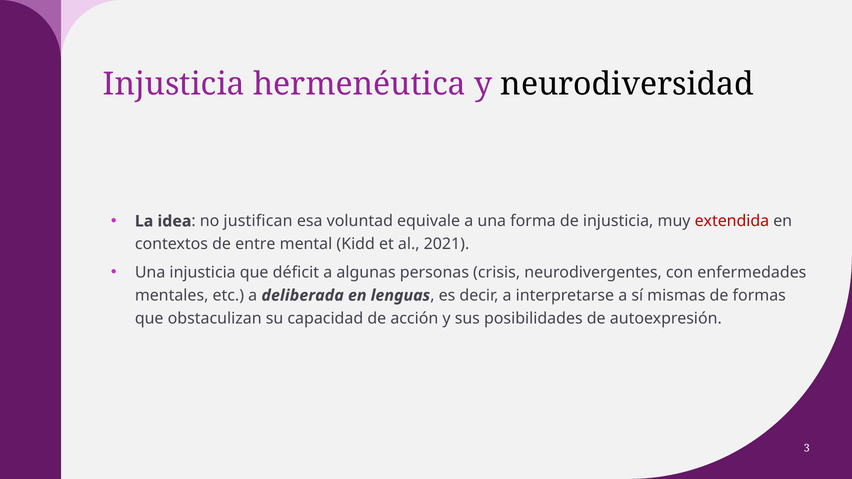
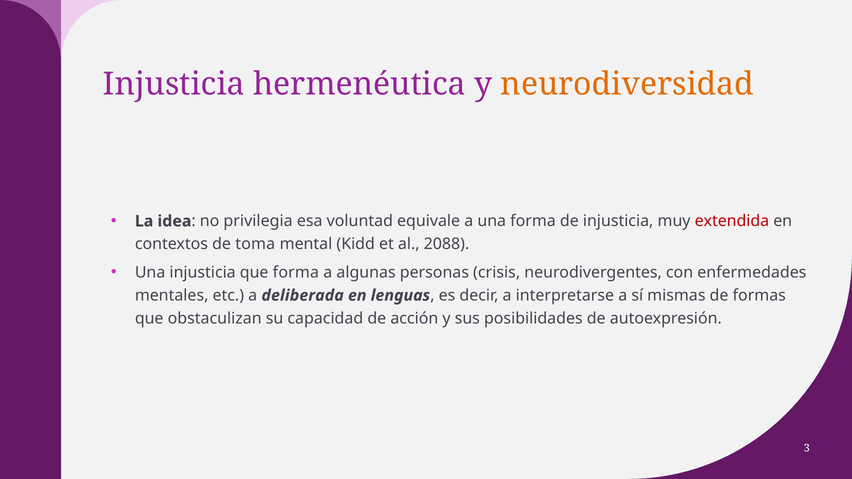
neurodiversidad colour: black -> orange
justifican: justifican -> privilegia
entre: entre -> toma
2021: 2021 -> 2088
que déficit: déficit -> forma
